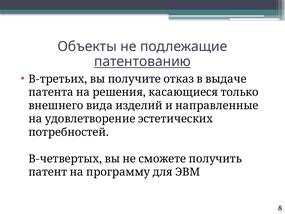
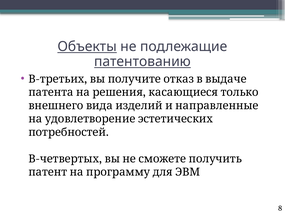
Объекты underline: none -> present
